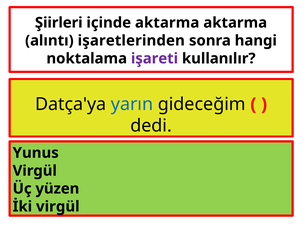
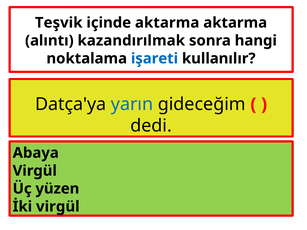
Şiirleri: Şiirleri -> Teşvik
işaretlerinden: işaretlerinden -> kazandırılmak
işareti colour: purple -> blue
Yunus: Yunus -> Abaya
